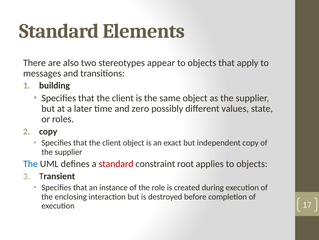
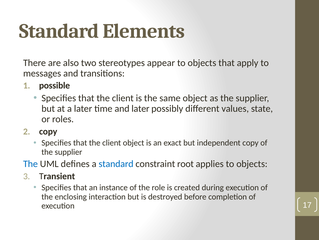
building: building -> possible
and zero: zero -> later
standard at (116, 163) colour: red -> blue
